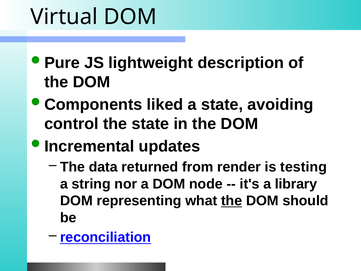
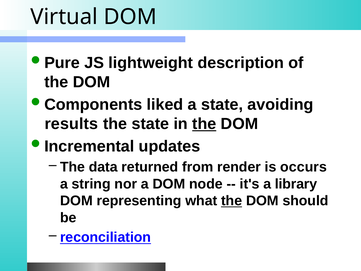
control: control -> results
the at (204, 124) underline: none -> present
testing: testing -> occurs
